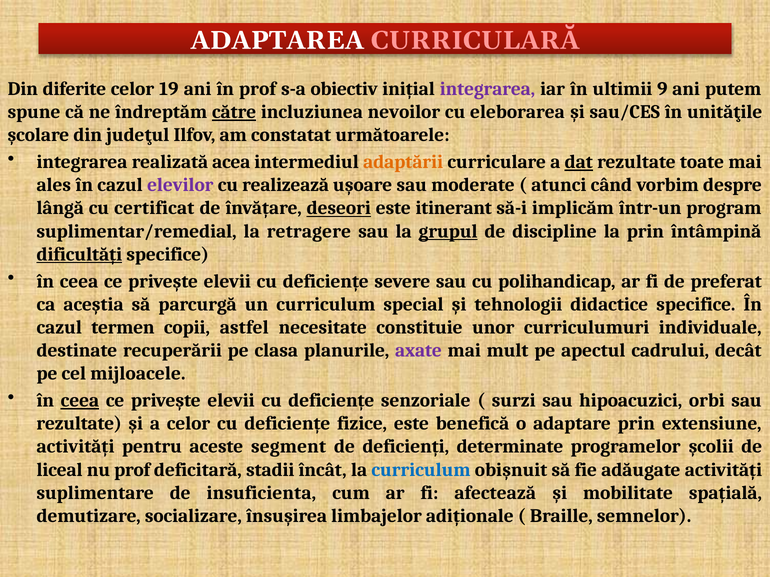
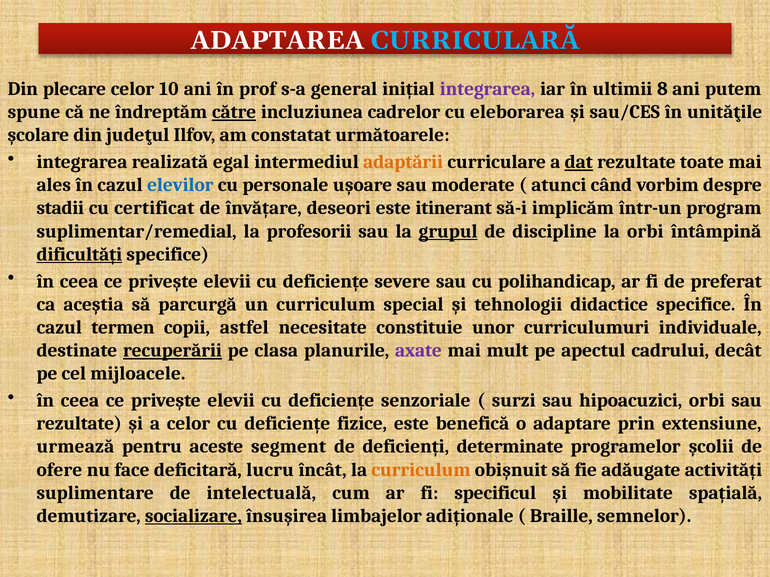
CURRICULARĂ colour: pink -> light blue
diferite: diferite -> plecare
19: 19 -> 10
obiectiv: obiectiv -> general
9: 9 -> 8
nevoilor: nevoilor -> cadrelor
acea: acea -> egal
elevilor colour: purple -> blue
realizează: realizează -> personale
lângă: lângă -> stadii
deseori underline: present -> none
retragere: retragere -> profesorii
la prin: prin -> orbi
recuperării underline: none -> present
ceea at (80, 401) underline: present -> none
activități at (76, 447): activități -> urmează
liceal: liceal -> ofere
nu prof: prof -> face
stadii: stadii -> lucru
curriculum at (421, 470) colour: blue -> orange
insuficienta: insuficienta -> intelectuală
afectează: afectează -> specificul
socializare underline: none -> present
